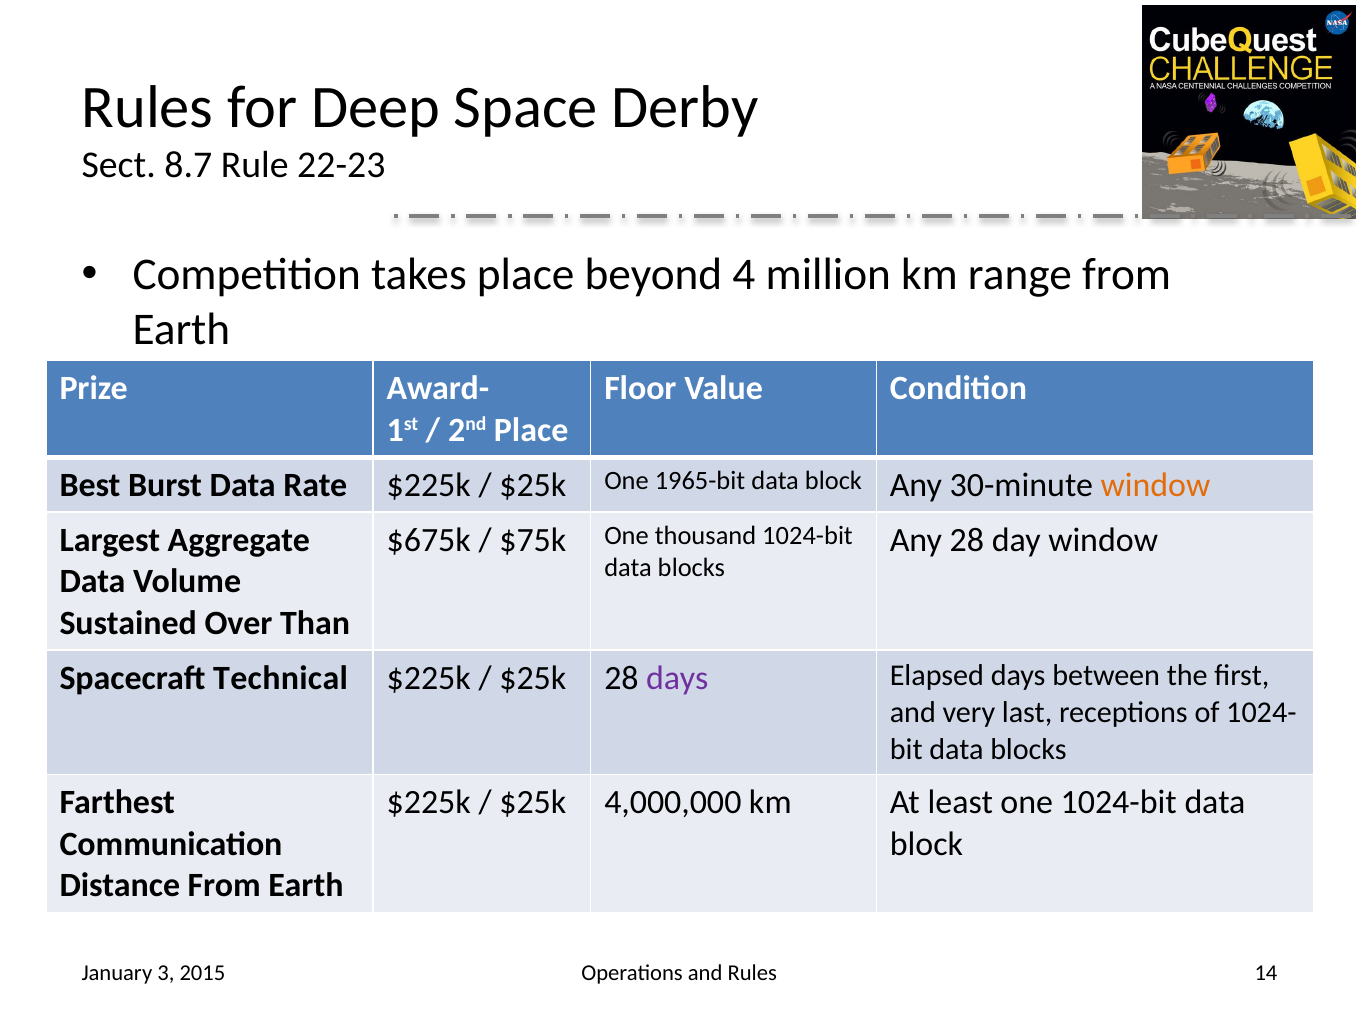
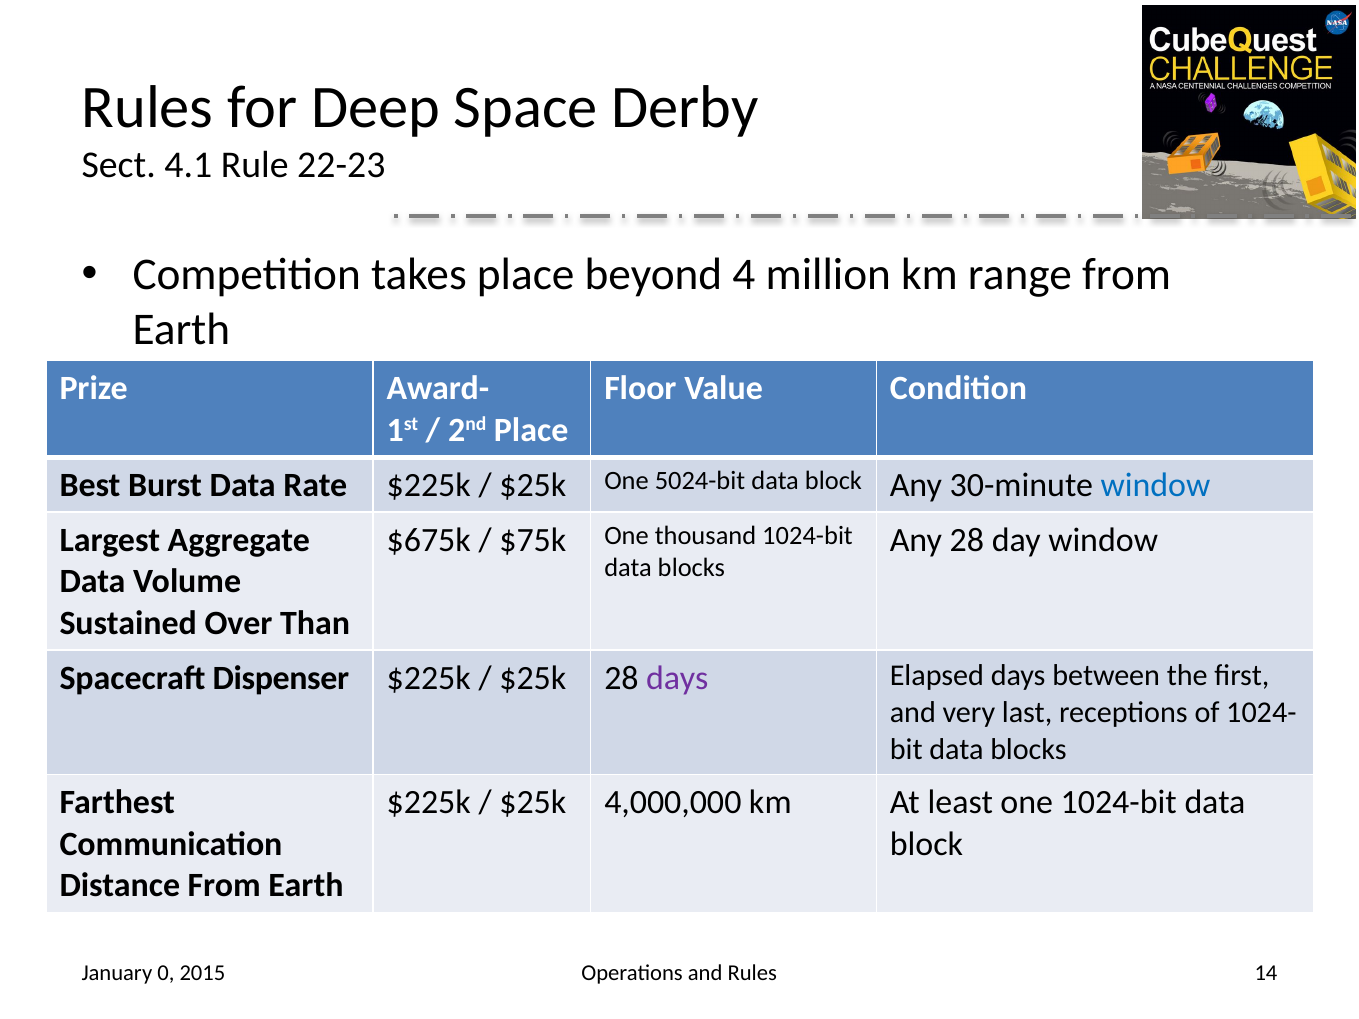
8.7: 8.7 -> 4.1
1965-bit: 1965-bit -> 5024-bit
window at (1155, 485) colour: orange -> blue
Technical: Technical -> Dispenser
3: 3 -> 0
